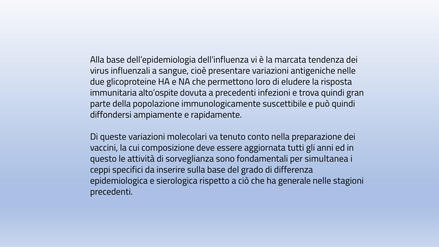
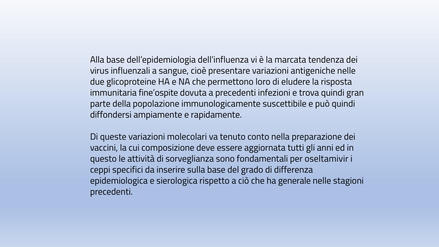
alto’ospite: alto’ospite -> fine’ospite
simultanea: simultanea -> oseltamivir
